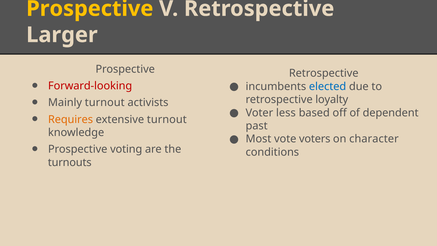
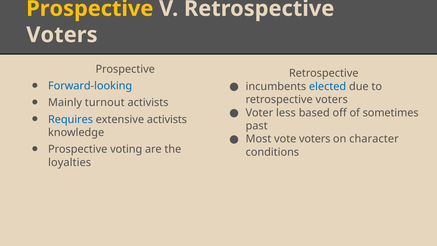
Larger at (62, 35): Larger -> Voters
Forward-looking colour: red -> blue
loyalty at (332, 100): loyalty -> voters
dependent: dependent -> sometimes
Requires colour: orange -> blue
extensive turnout: turnout -> activists
turnouts: turnouts -> loyalties
